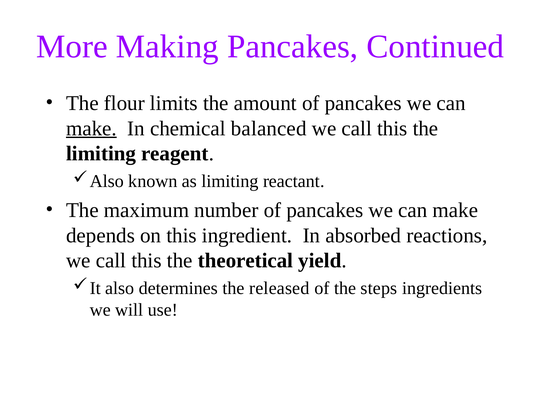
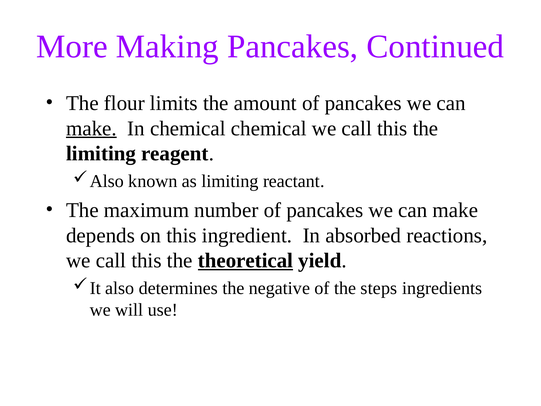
chemical balanced: balanced -> chemical
theoretical underline: none -> present
released: released -> negative
